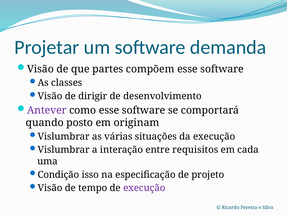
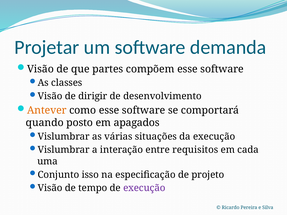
Antever colour: purple -> orange
originam: originam -> apagados
Condição: Condição -> Conjunto
